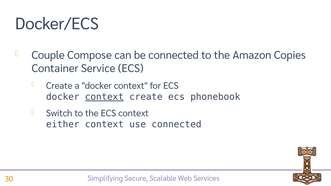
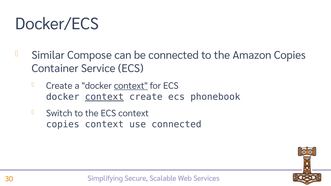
Couple: Couple -> Similar
context at (131, 86) underline: none -> present
either at (63, 125): either -> copies
